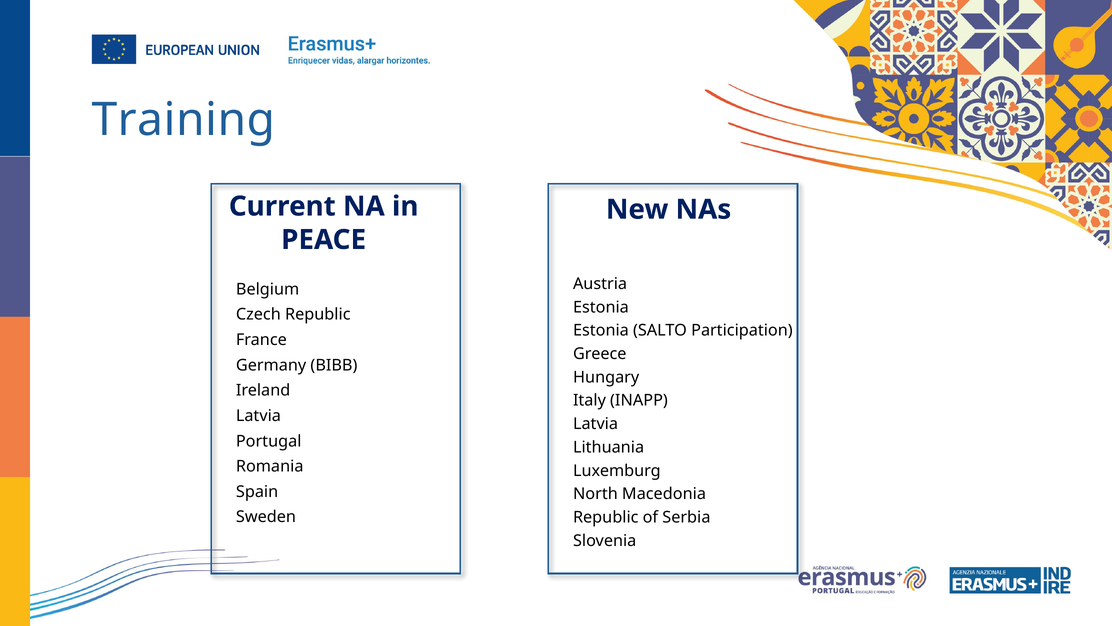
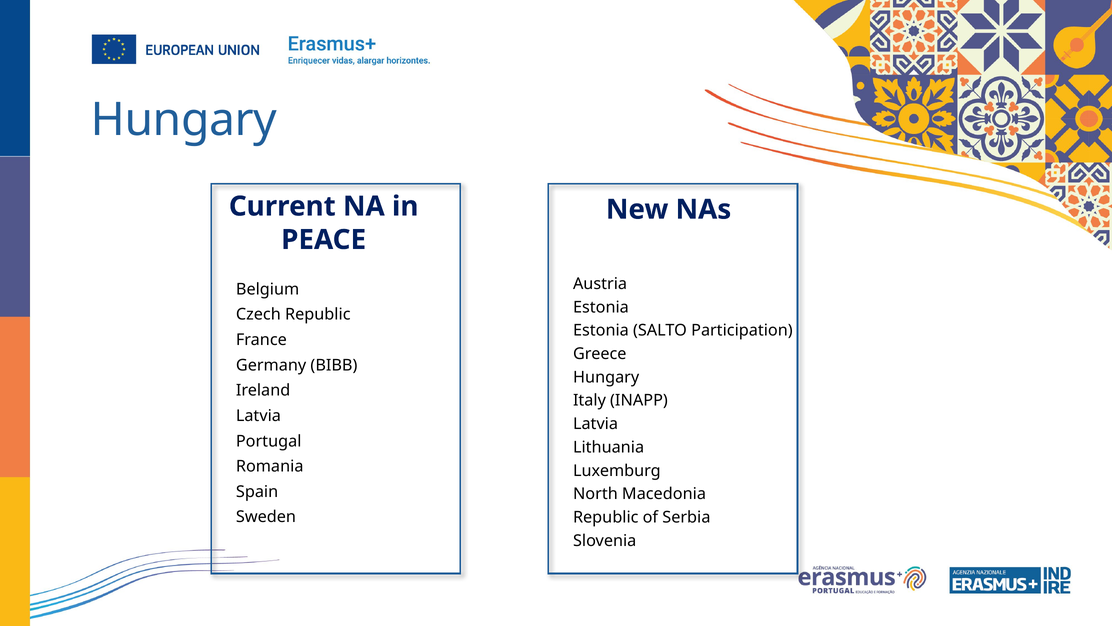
Training at (183, 120): Training -> Hungary
